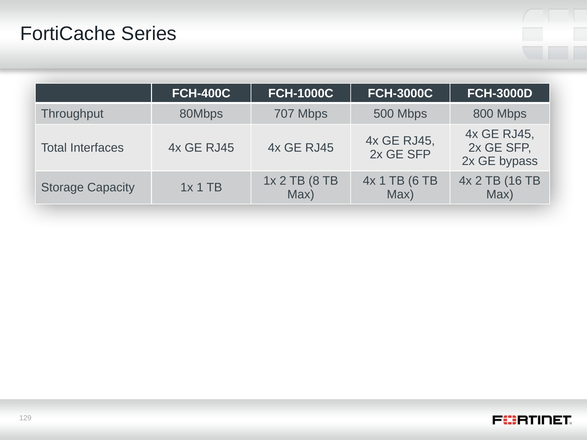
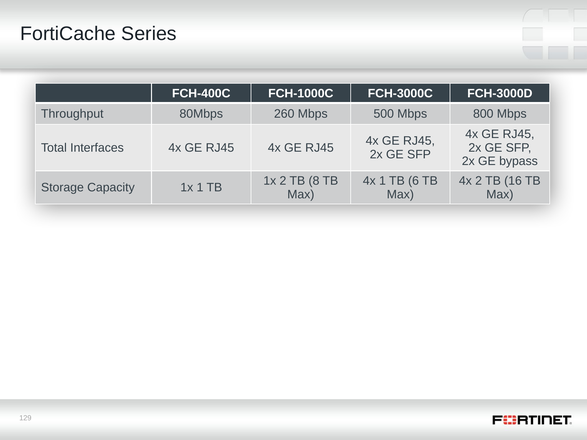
707: 707 -> 260
